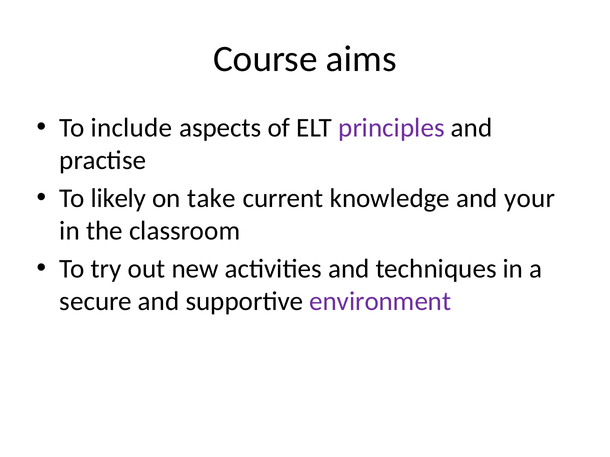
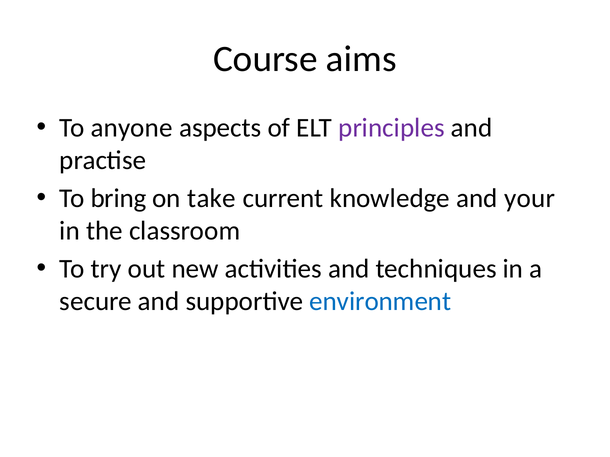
include: include -> anyone
likely: likely -> bring
environment colour: purple -> blue
